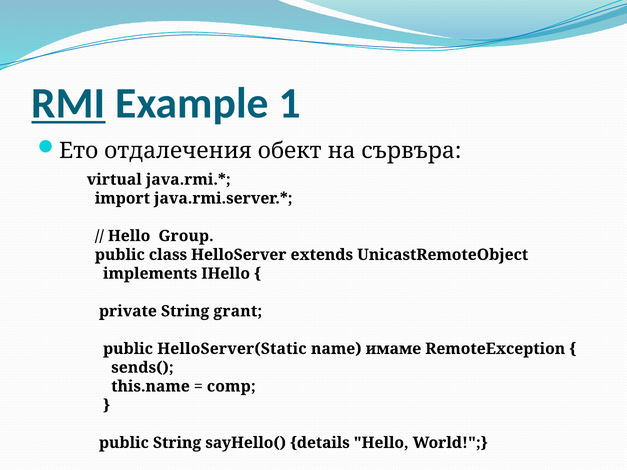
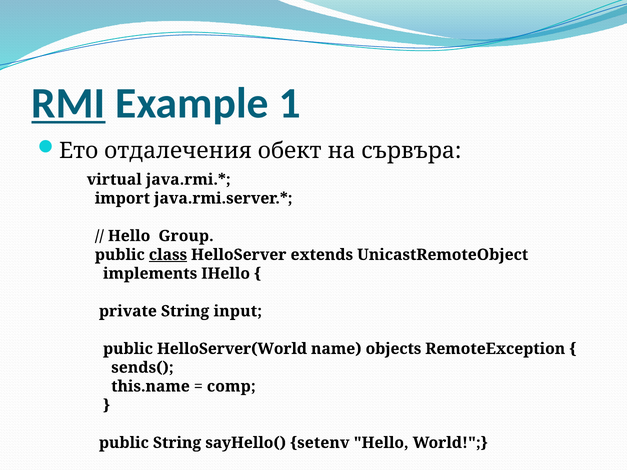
class underline: none -> present
grant: grant -> input
HelloServer(Static: HelloServer(Static -> HelloServer(World
имаме: имаме -> objects
details: details -> setenv
